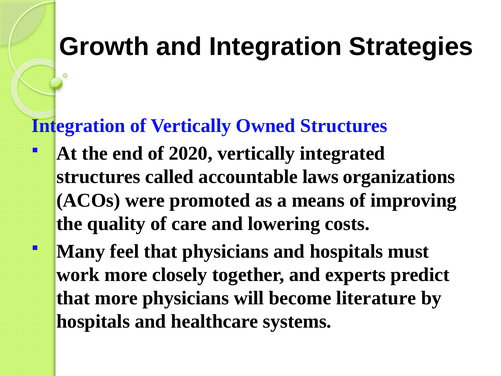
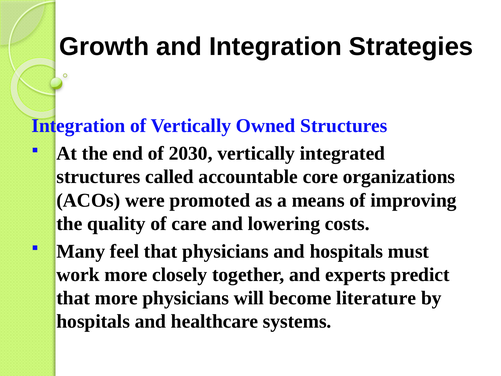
2020: 2020 -> 2030
laws: laws -> core
